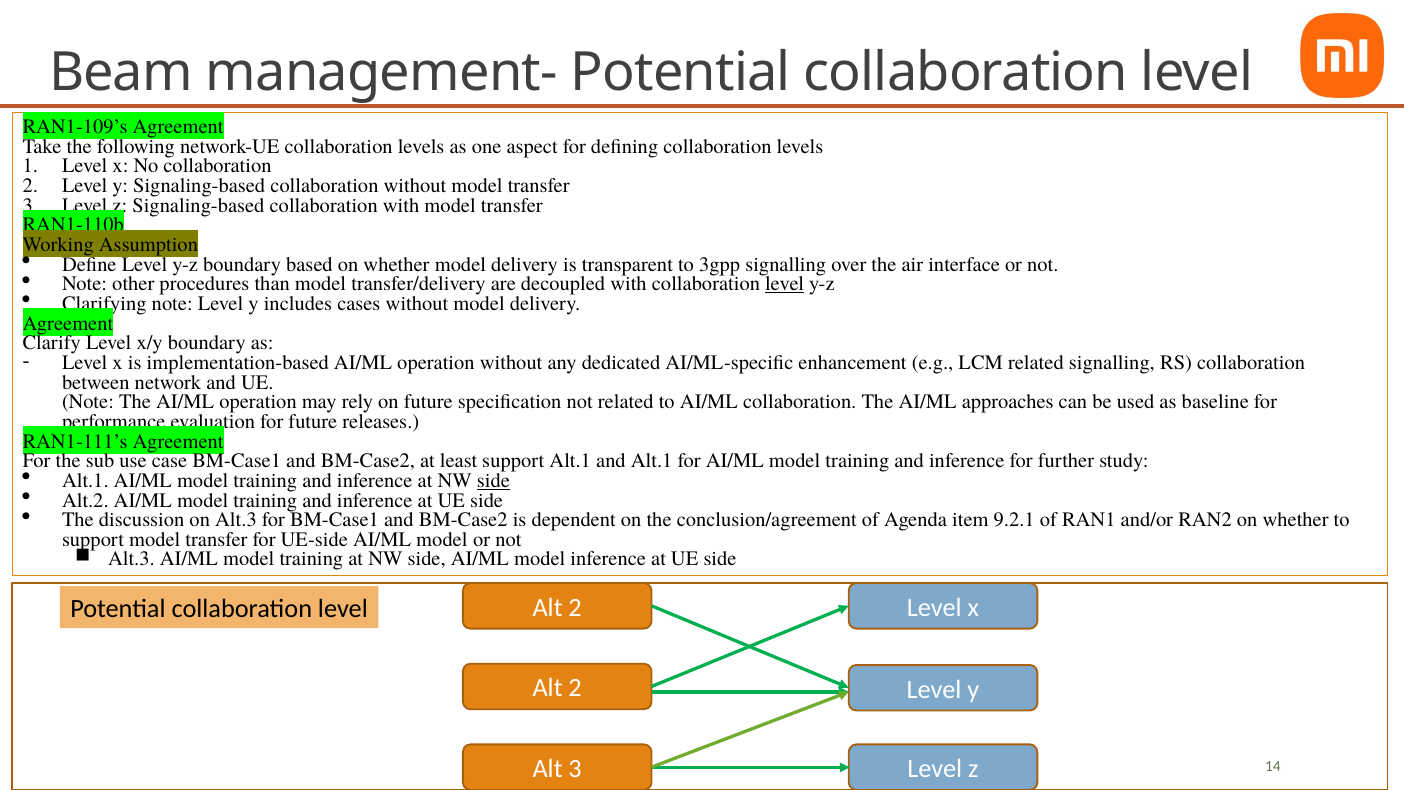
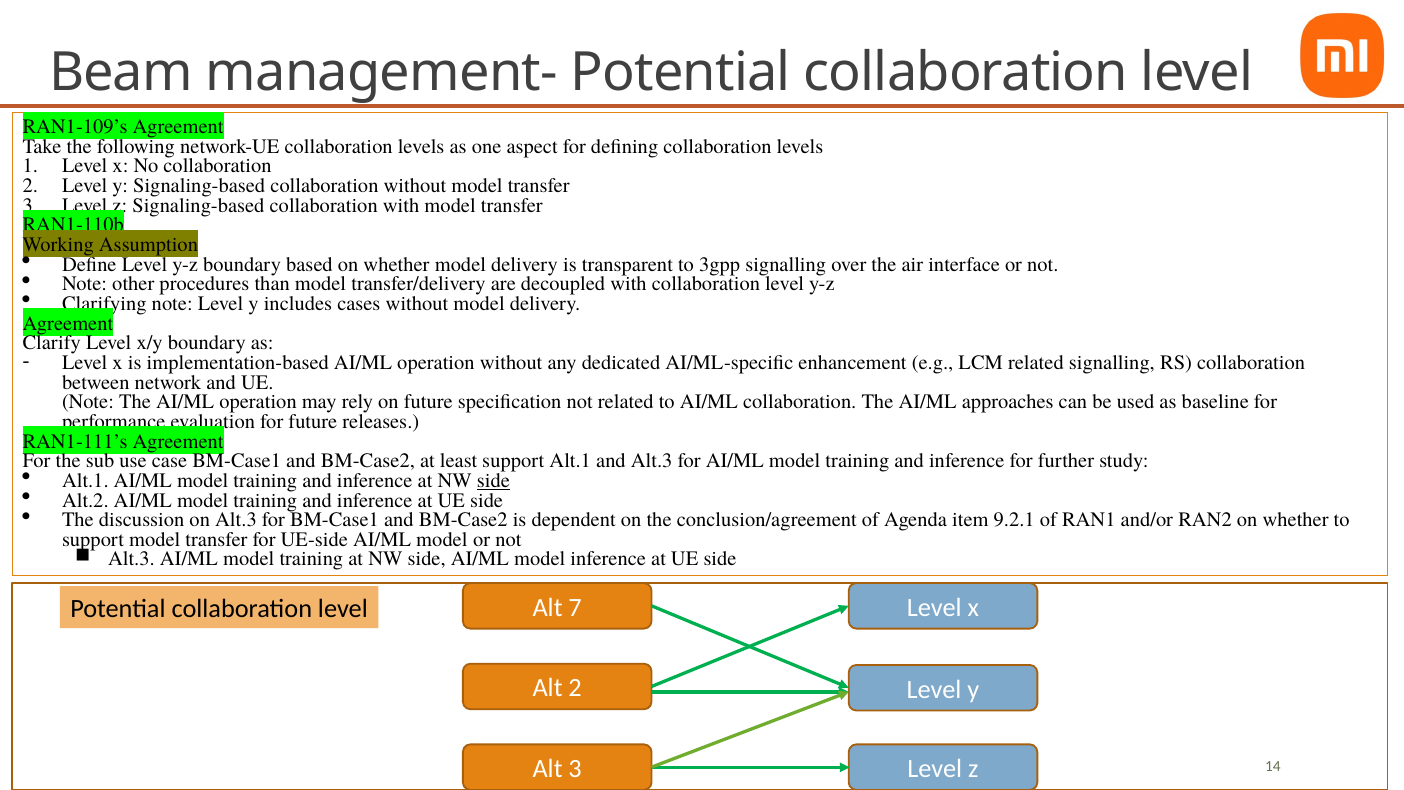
level at (785, 284) underline: present -> none
and Alt.1: Alt.1 -> Alt.3
2 at (575, 607): 2 -> 7
